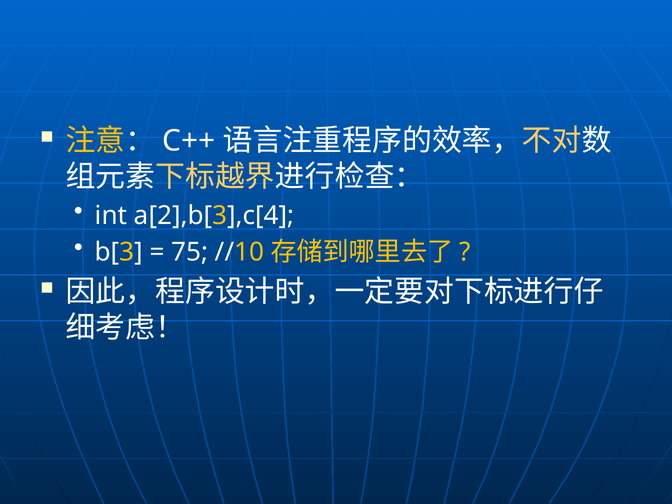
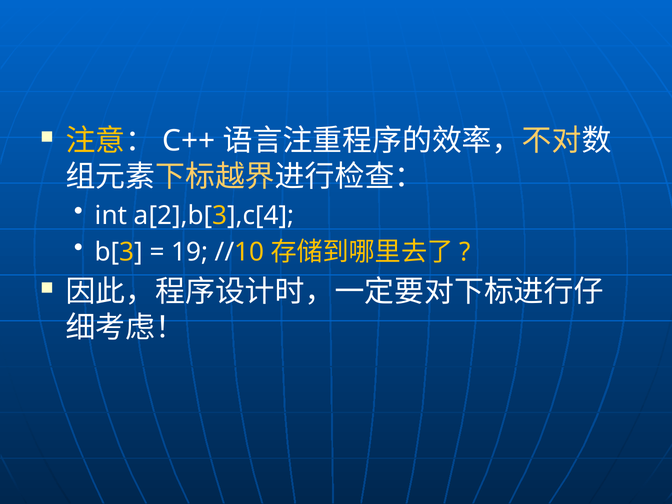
75: 75 -> 19
